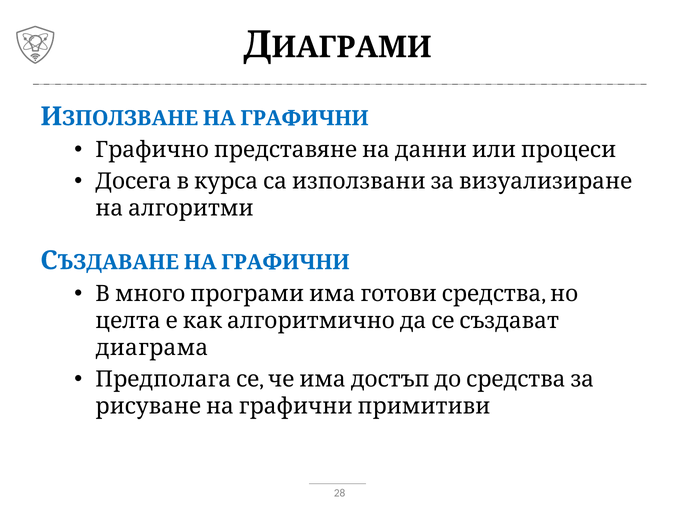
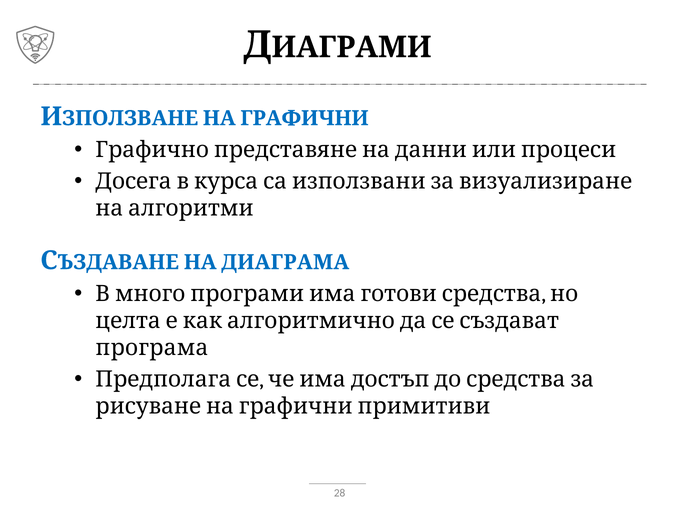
ГРАФИЧНИ at (285, 262): ГРАФИЧНИ -> ДИАГРАМА
диаграма: диаграма -> програма
